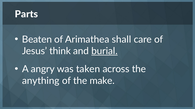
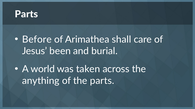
Beaten: Beaten -> Before
think: think -> been
burial underline: present -> none
angry: angry -> world
the make: make -> parts
